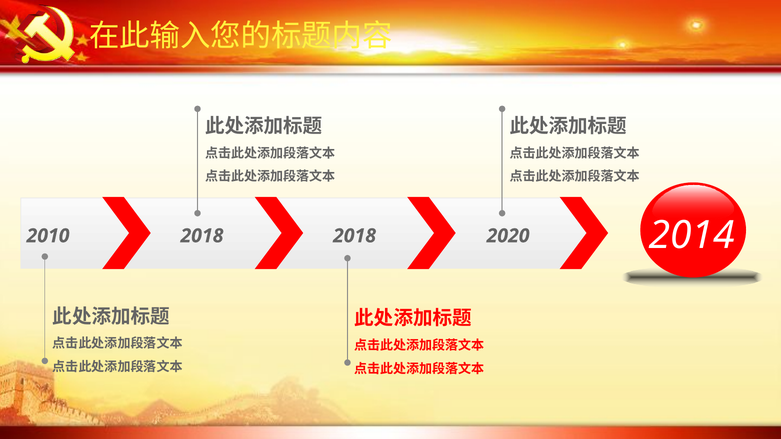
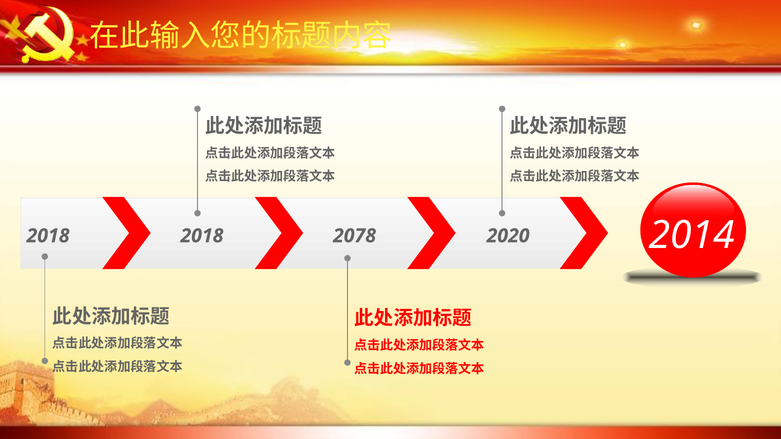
2010 at (48, 236): 2010 -> 2018
2018 2018: 2018 -> 2078
